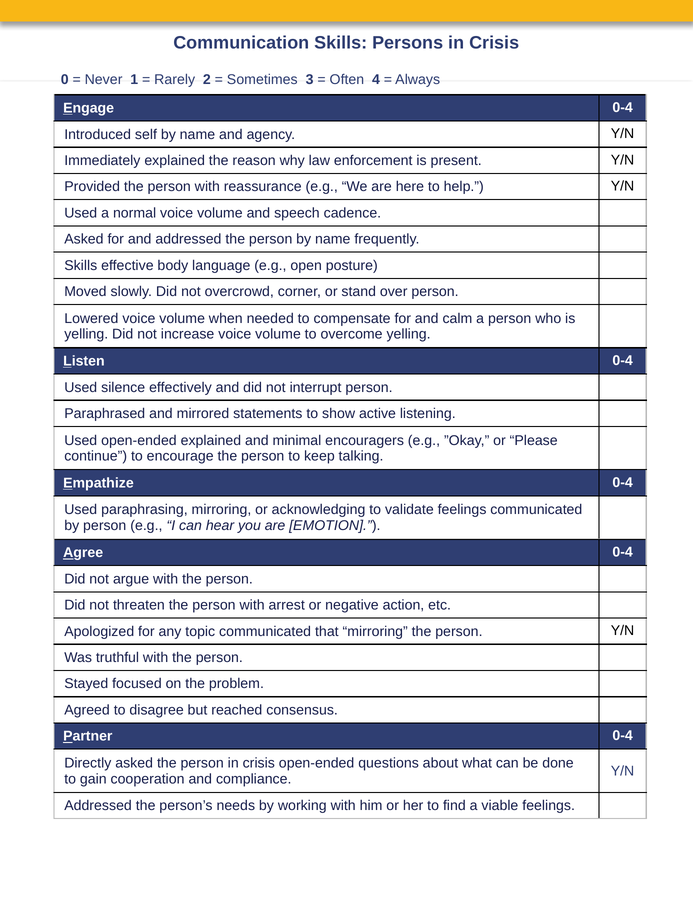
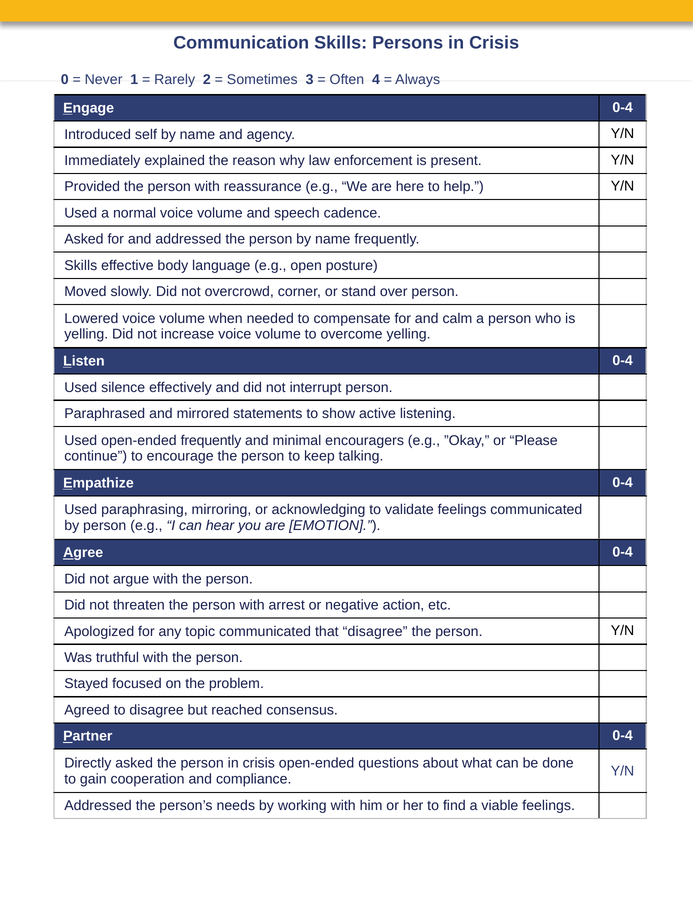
open-ended explained: explained -> frequently
that mirroring: mirroring -> disagree
